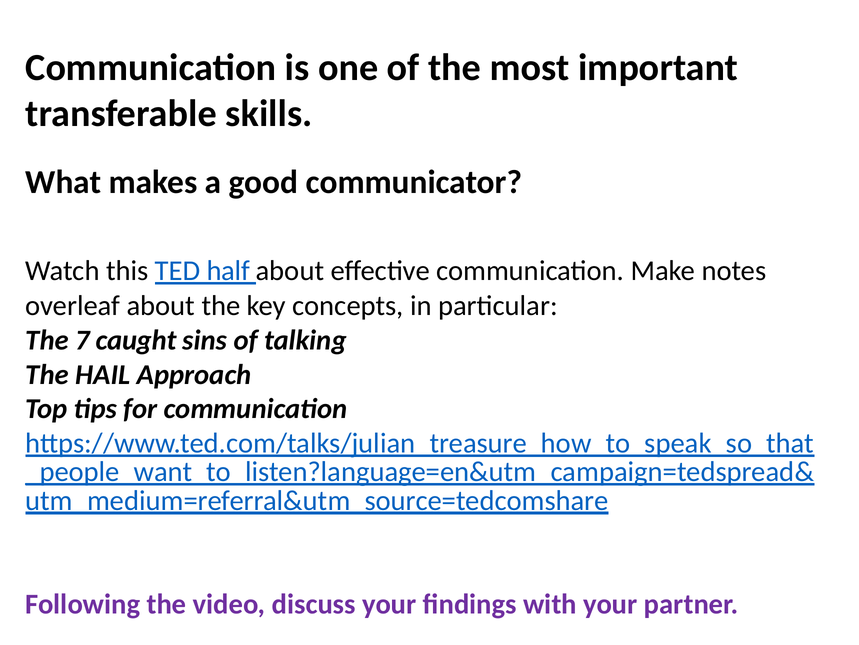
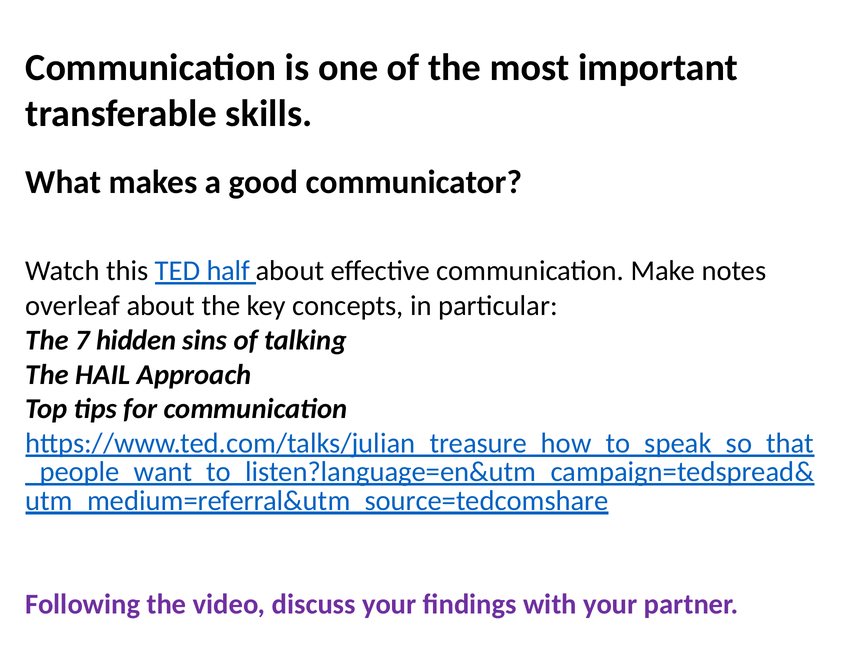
caught: caught -> hidden
